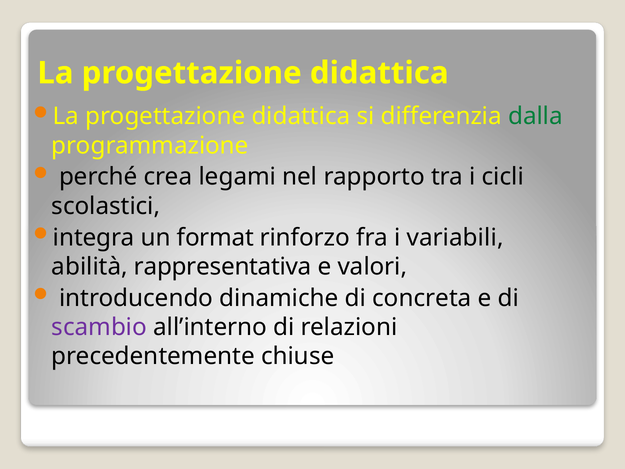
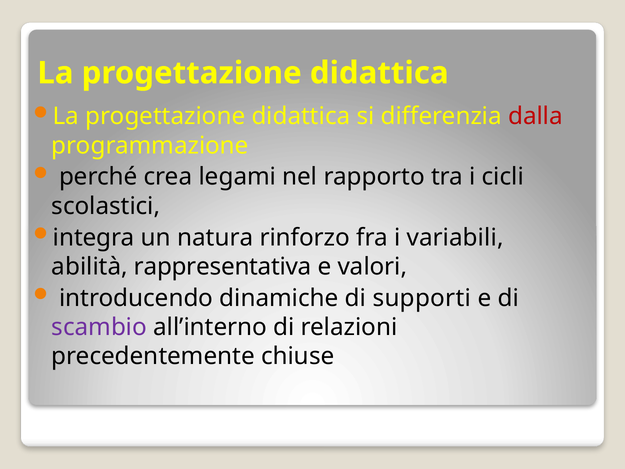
dalla colour: green -> red
format: format -> natura
concreta: concreta -> supporti
